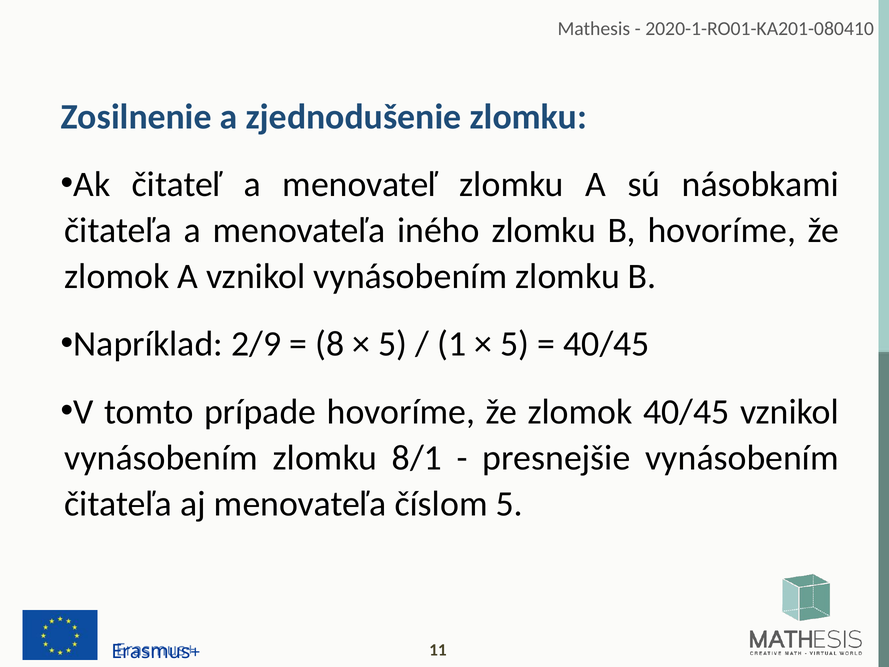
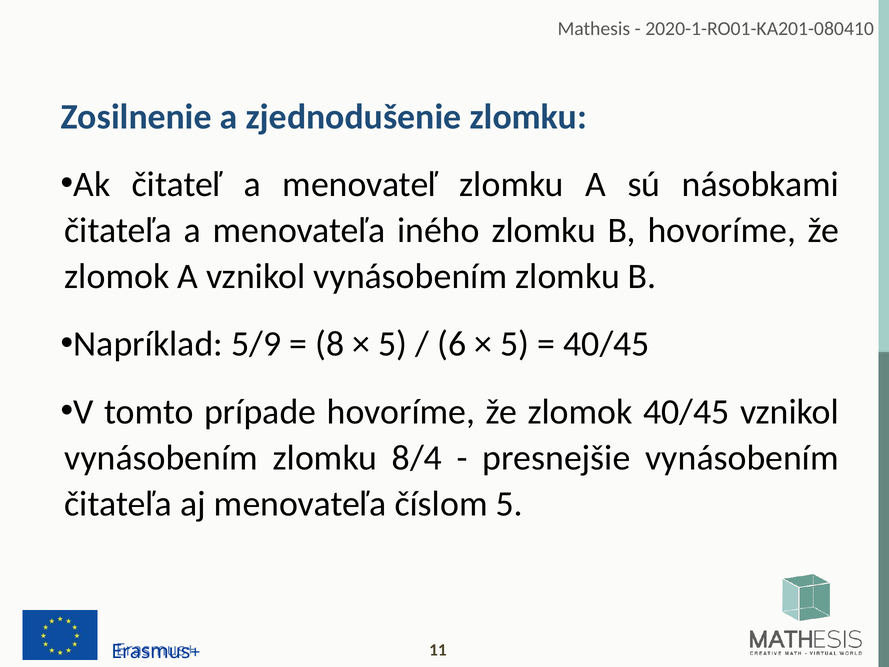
2/9: 2/9 -> 5/9
1: 1 -> 6
8/1: 8/1 -> 8/4
